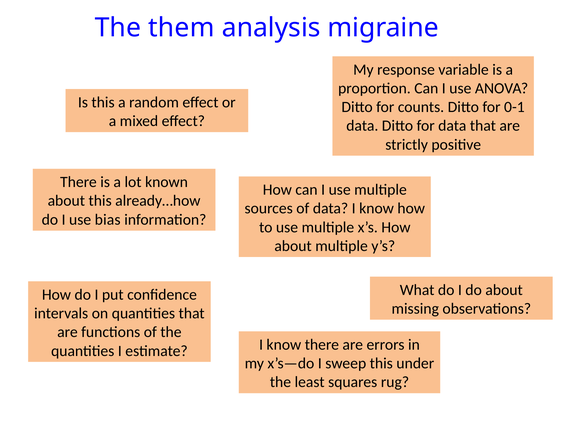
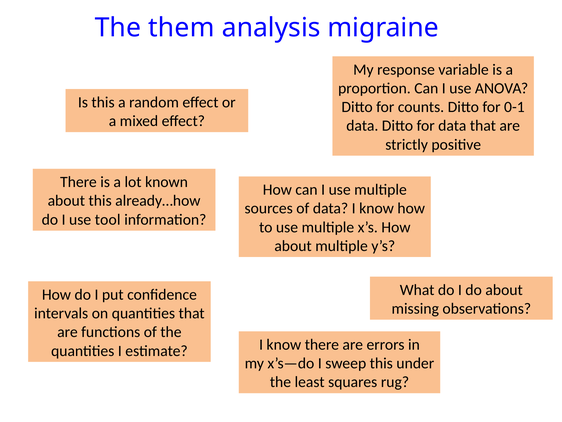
bias: bias -> tool
